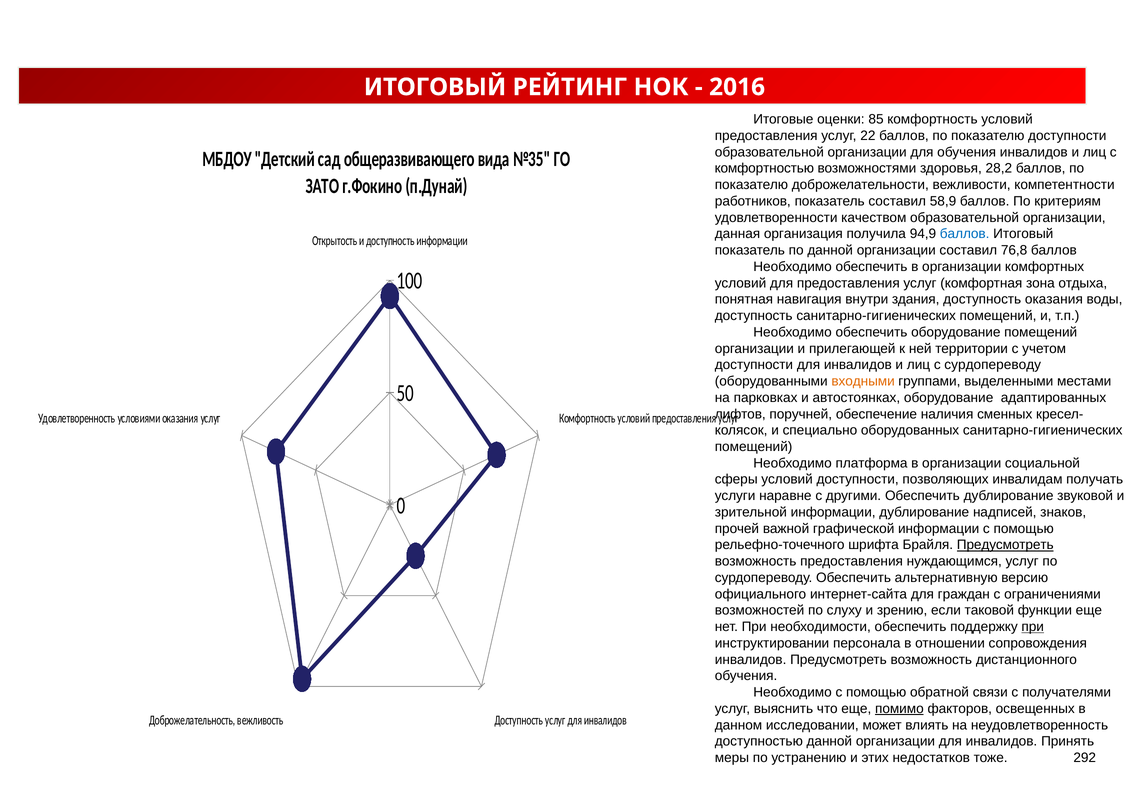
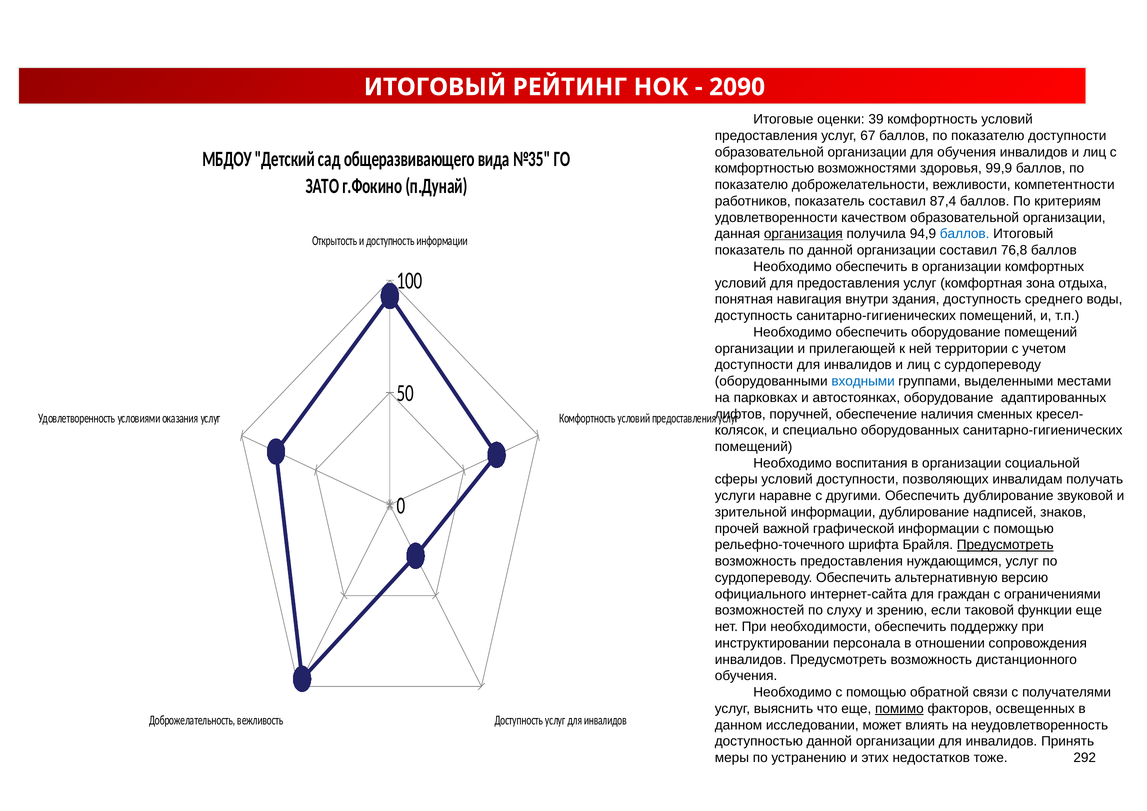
2016: 2016 -> 2090
85: 85 -> 39
22: 22 -> 67
28,2: 28,2 -> 99,9
58,9: 58,9 -> 87,4
организация underline: none -> present
доступность оказания: оказания -> среднего
входными colour: orange -> blue
платформа: платформа -> воспитания
при at (1033, 627) underline: present -> none
